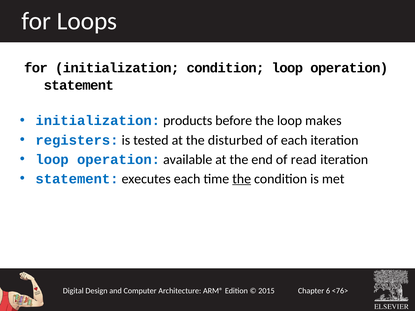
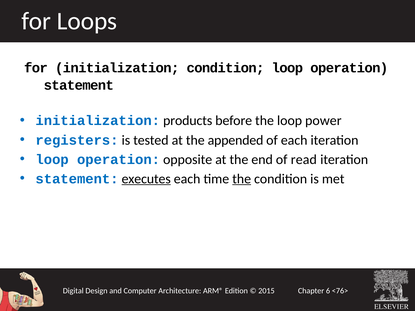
makes: makes -> power
disturbed: disturbed -> appended
available: available -> opposite
executes underline: none -> present
